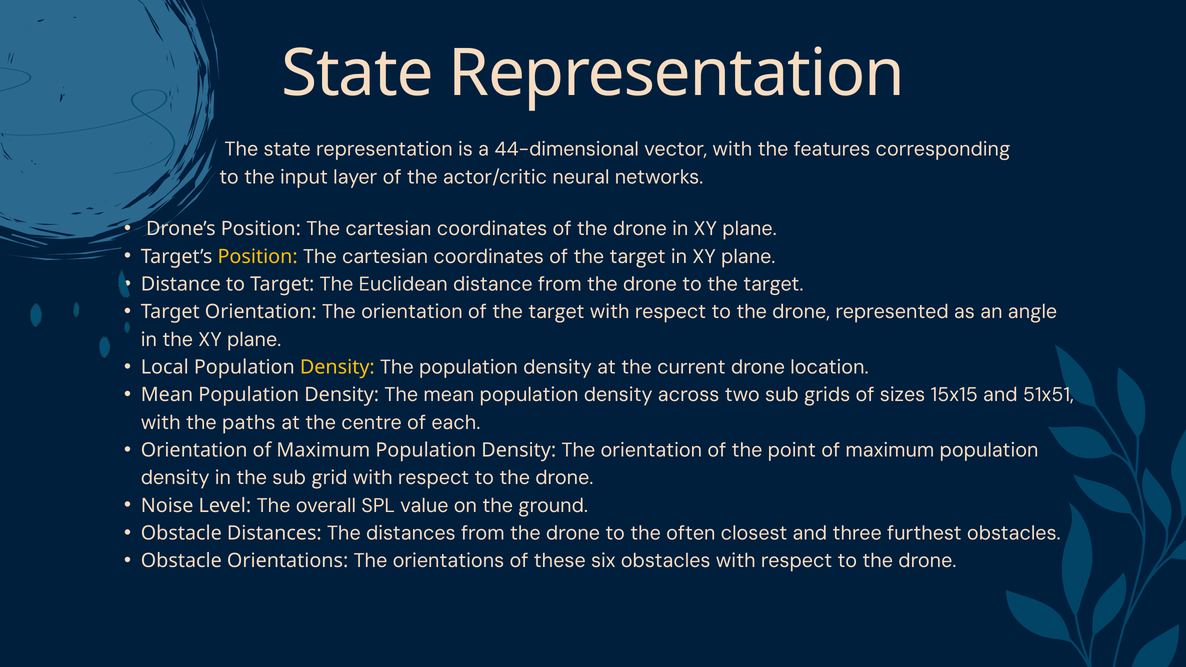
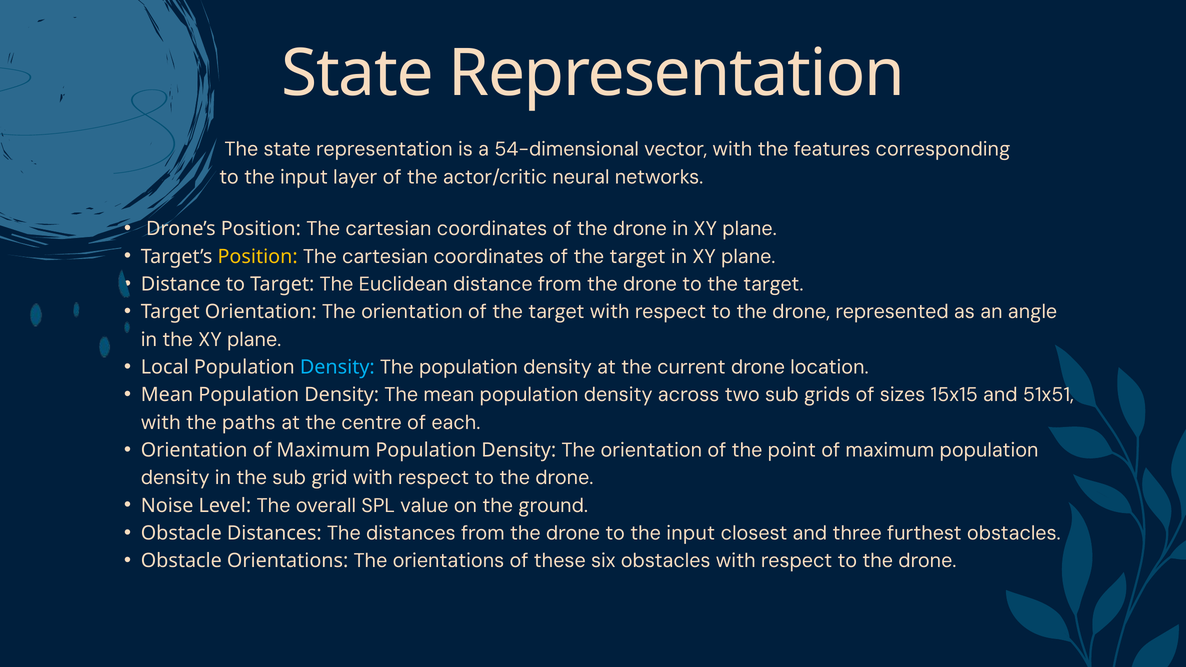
44-dimensional: 44-dimensional -> 54-dimensional
Density at (337, 367) colour: yellow -> light blue
drone to the often: often -> input
